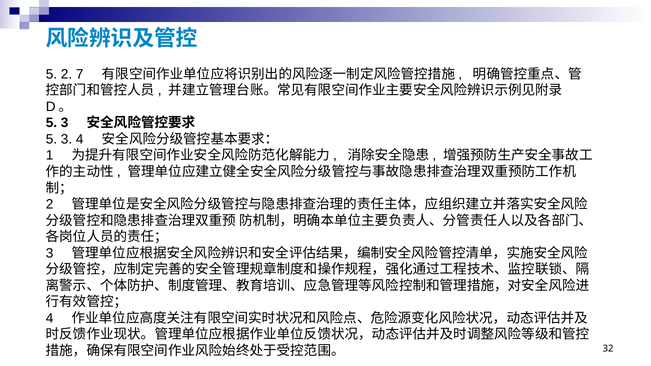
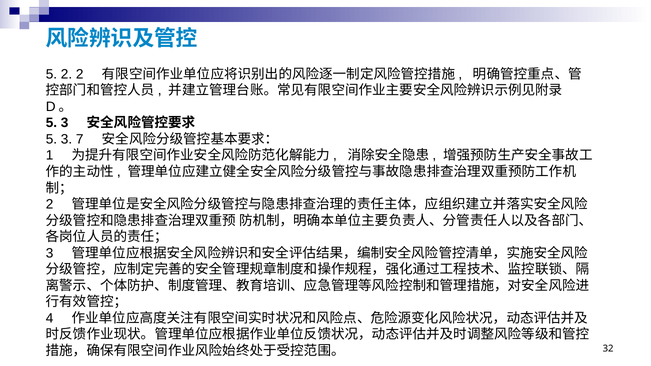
2 7: 7 -> 2
3 4: 4 -> 7
